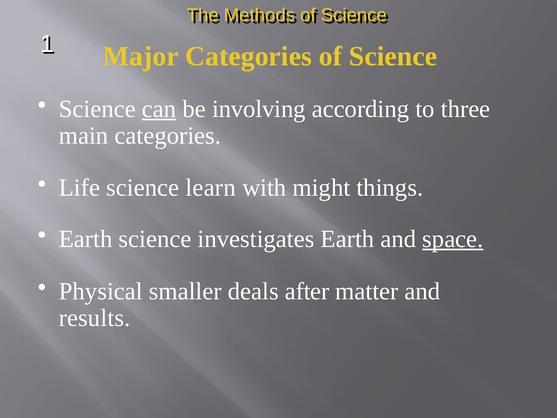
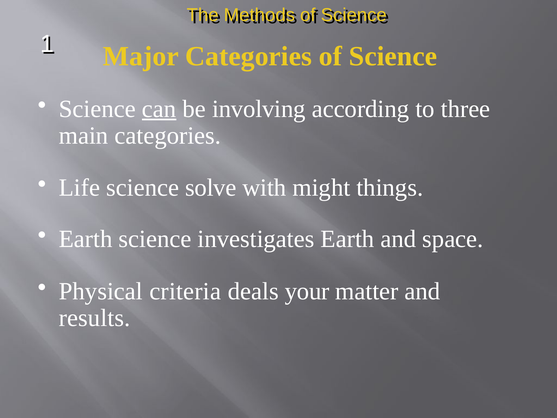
learn: learn -> solve
space underline: present -> none
smaller: smaller -> criteria
after: after -> your
